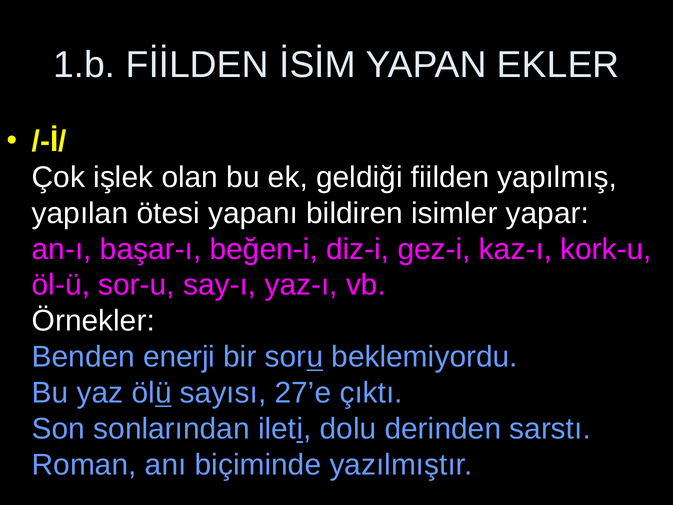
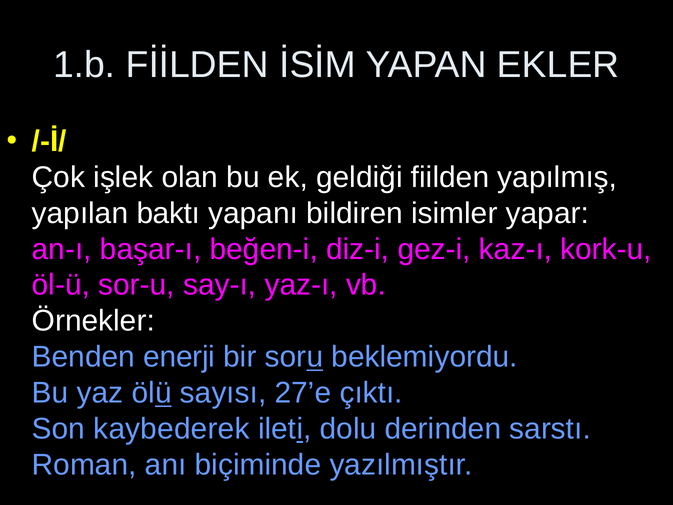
ötesi: ötesi -> baktı
sonlarından: sonlarından -> kaybederek
